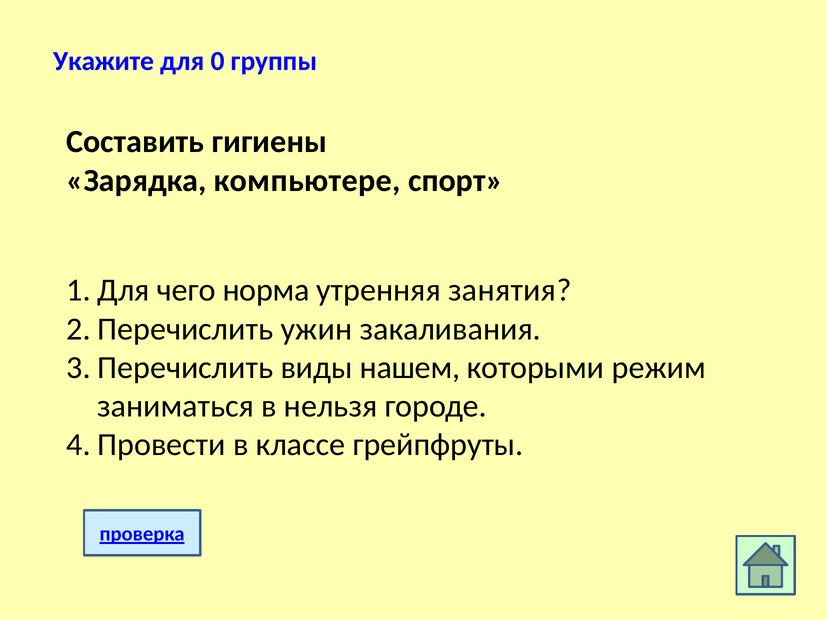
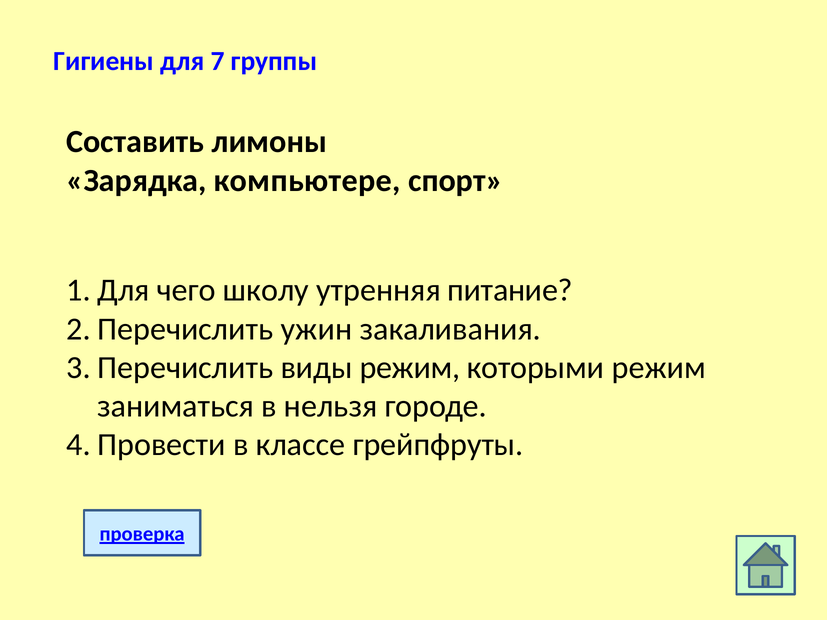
Укажите: Укажите -> Гигиены
0: 0 -> 7
гигиены: гигиены -> лимоны
норма: норма -> школу
занятия: занятия -> питание
виды нашем: нашем -> режим
